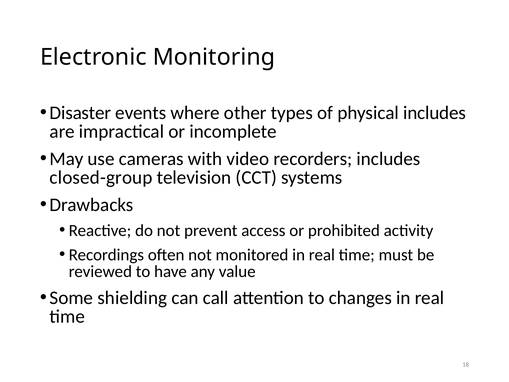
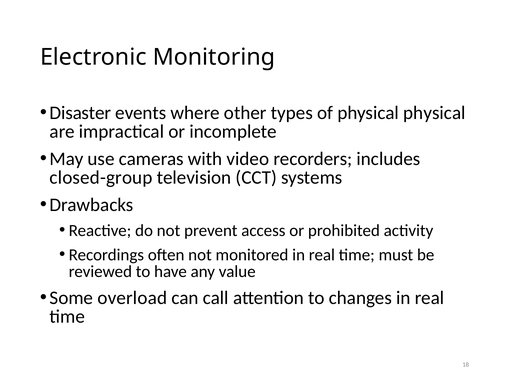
physical includes: includes -> physical
shielding: shielding -> overload
